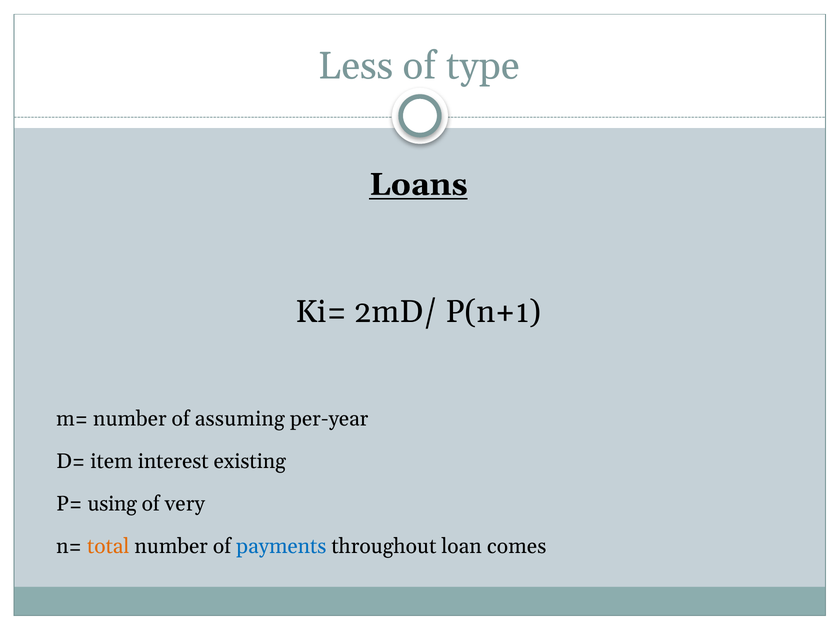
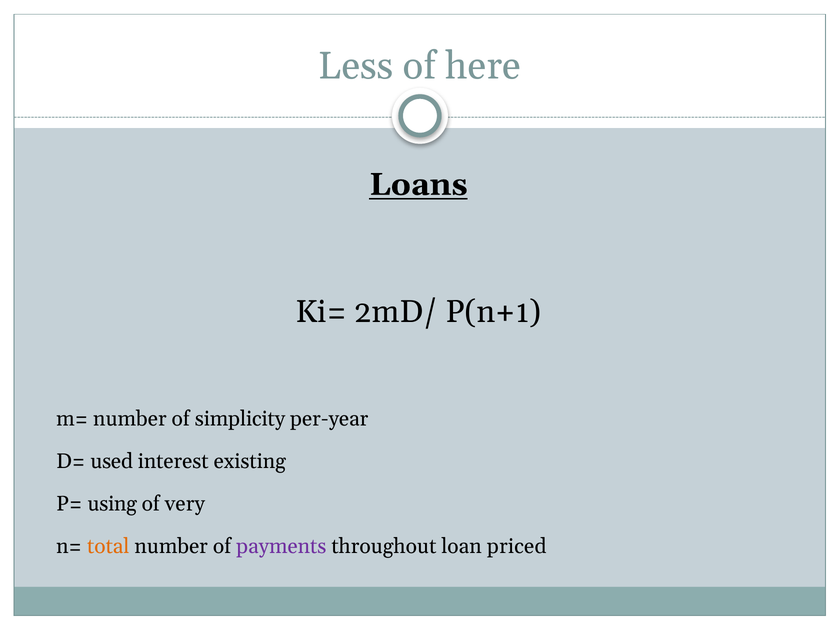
type: type -> here
assuming: assuming -> simplicity
item: item -> used
payments colour: blue -> purple
comes: comes -> priced
